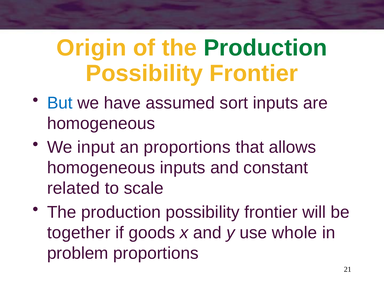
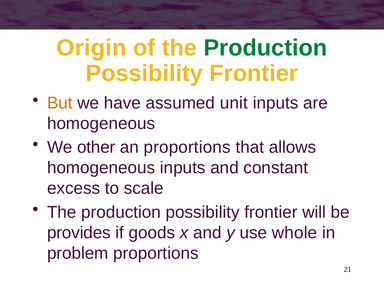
But colour: blue -> orange
sort: sort -> unit
input: input -> other
related: related -> excess
together: together -> provides
